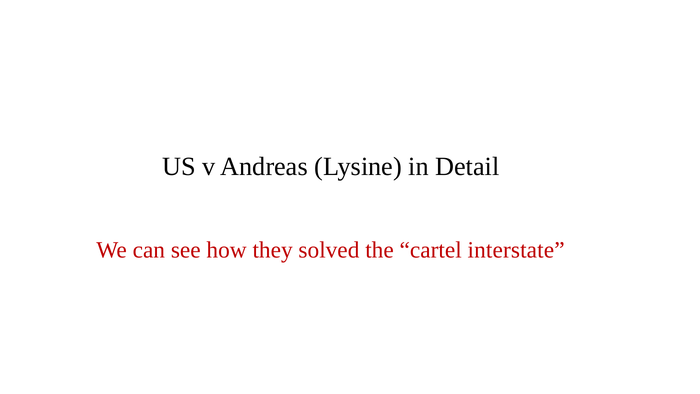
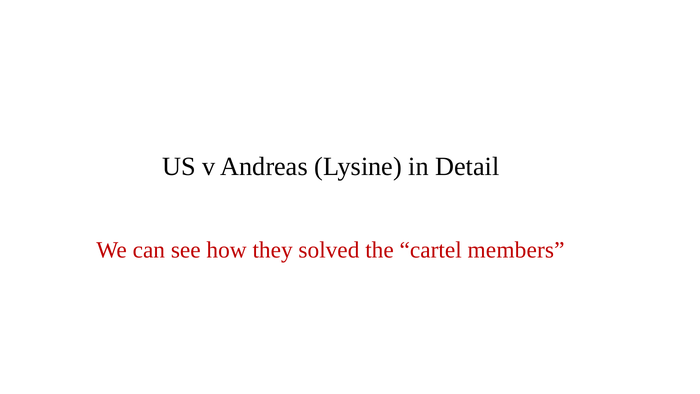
interstate: interstate -> members
